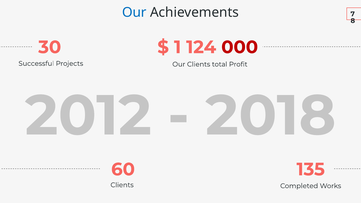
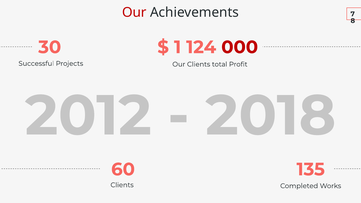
Our at (134, 12) colour: blue -> red
